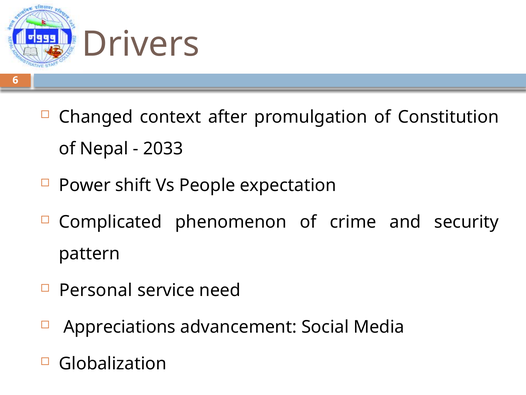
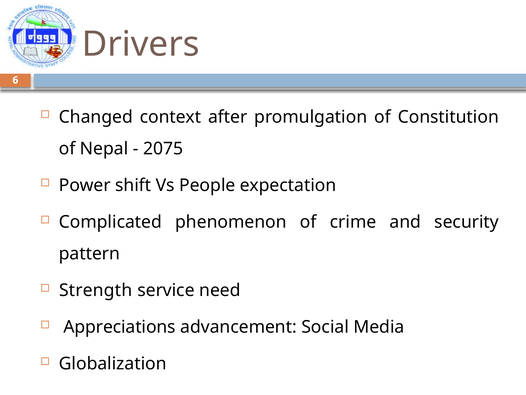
2033: 2033 -> 2075
Personal: Personal -> Strength
